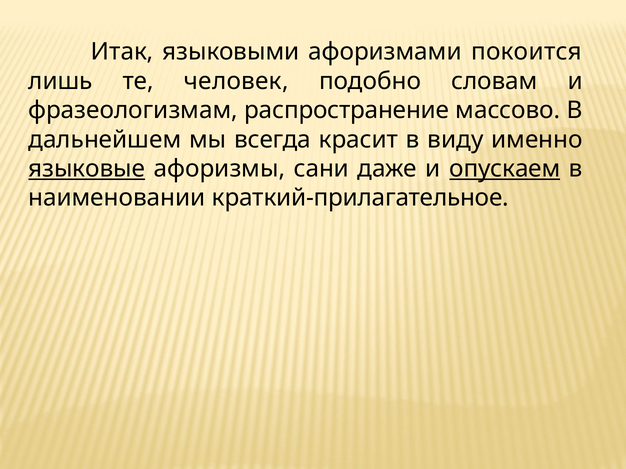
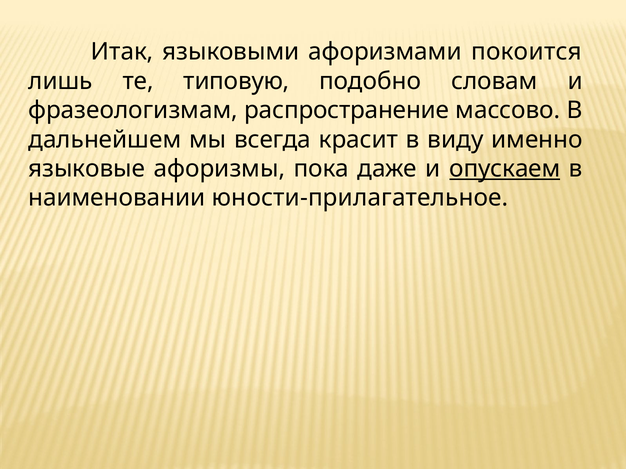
человек: человек -> типовую
языковые underline: present -> none
сани: сани -> пока
краткий-прилагательное: краткий-прилагательное -> юности-прилагательное
